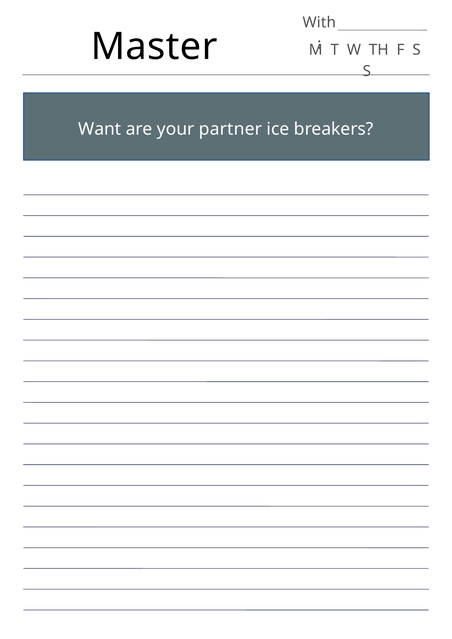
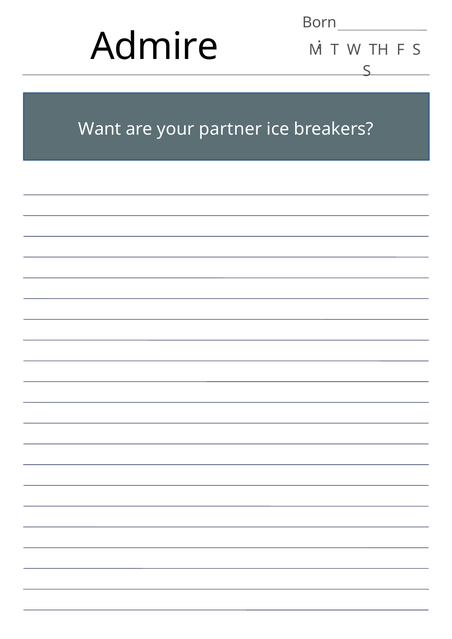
With: With -> Born
Master: Master -> Admire
